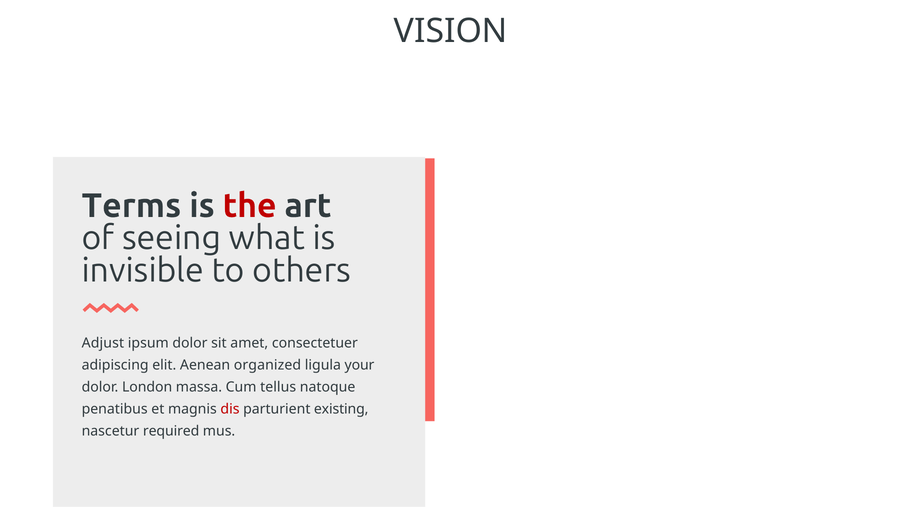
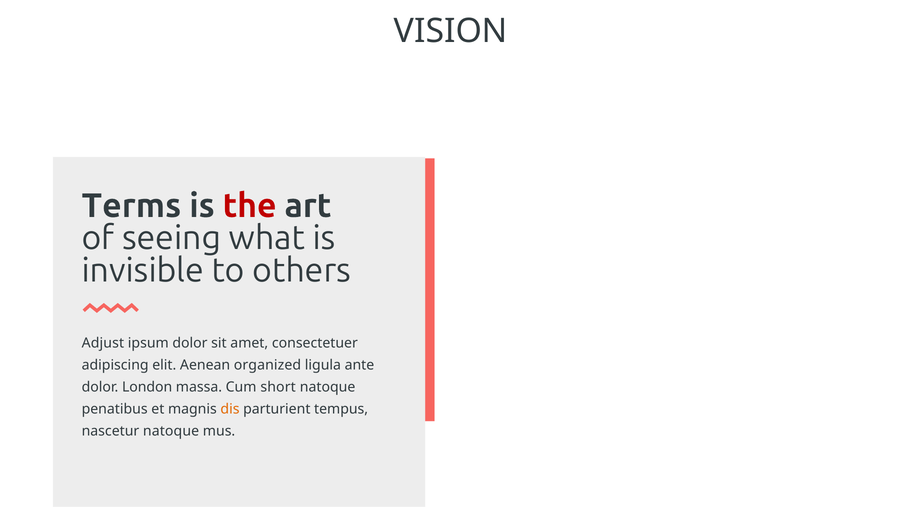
your: your -> ante
tellus: tellus -> short
dis colour: red -> orange
existing: existing -> tempus
nascetur required: required -> natoque
